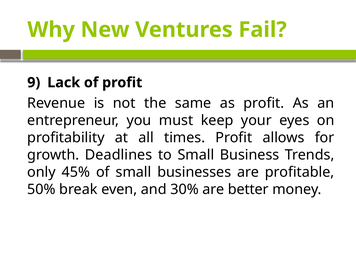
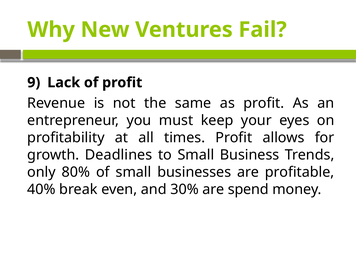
45%: 45% -> 80%
50%: 50% -> 40%
better: better -> spend
